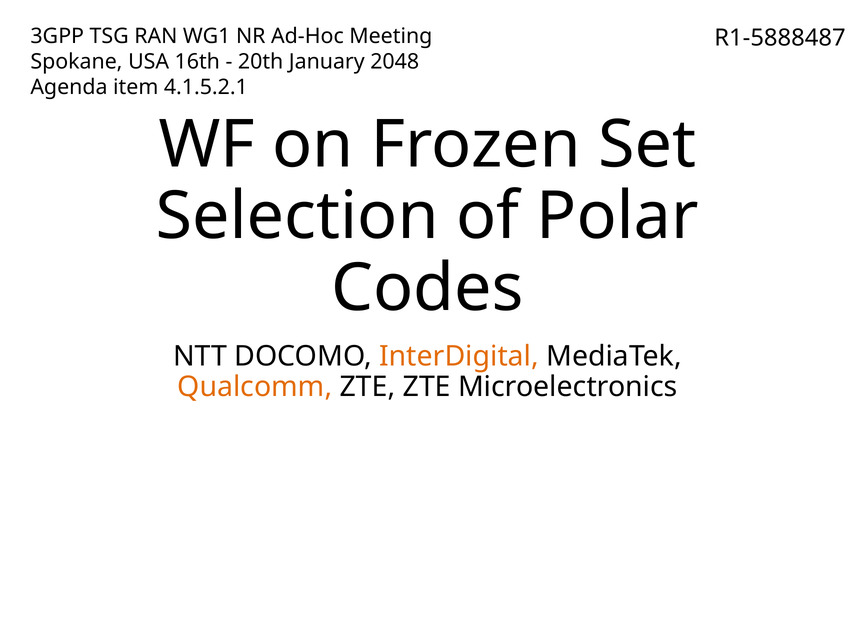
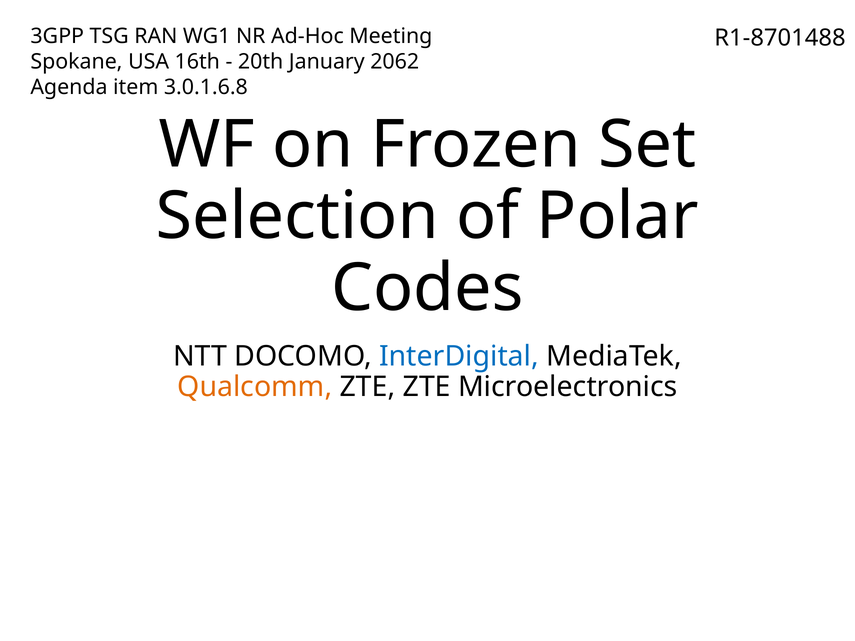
R1-5888487: R1-5888487 -> R1-8701488
2048: 2048 -> 2062
4.1.5.2.1: 4.1.5.2.1 -> 3.0.1.6.8
InterDigital colour: orange -> blue
